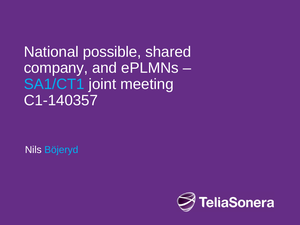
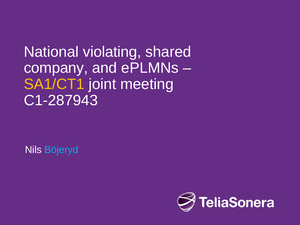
possible: possible -> violating
SA1/CT1 colour: light blue -> yellow
C1-140357: C1-140357 -> C1-287943
